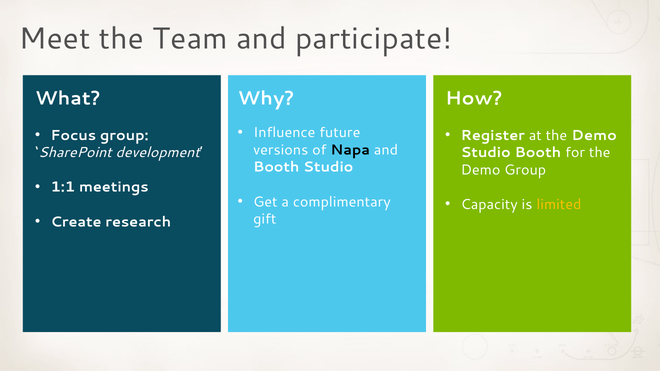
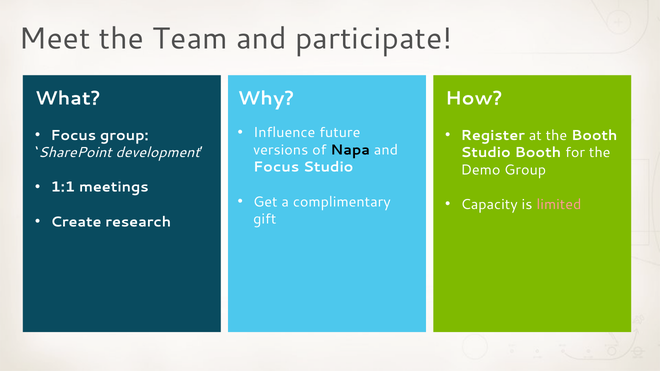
at the Demo: Demo -> Booth
Booth at (276, 167): Booth -> Focus
limited colour: yellow -> pink
